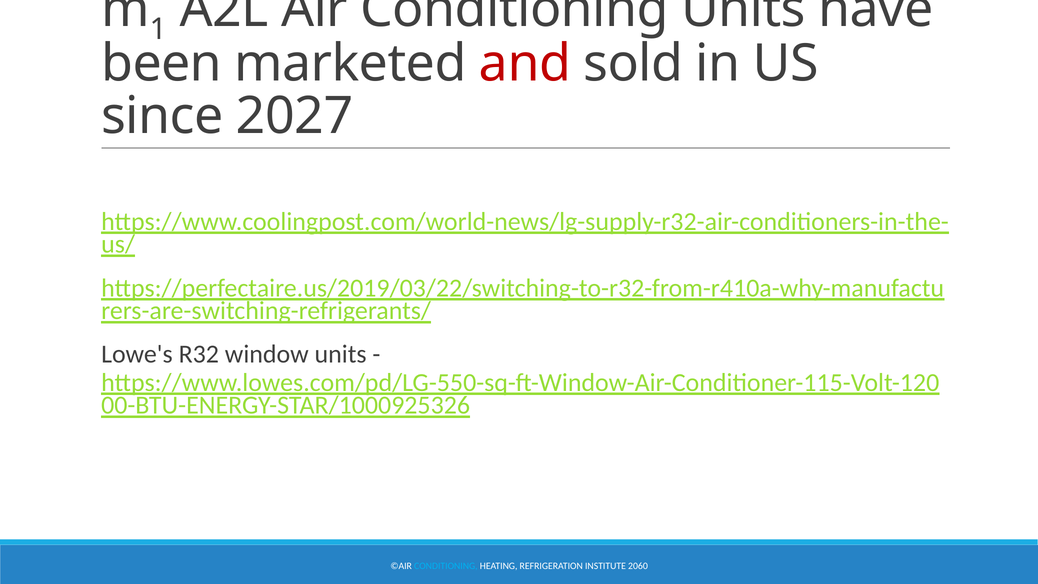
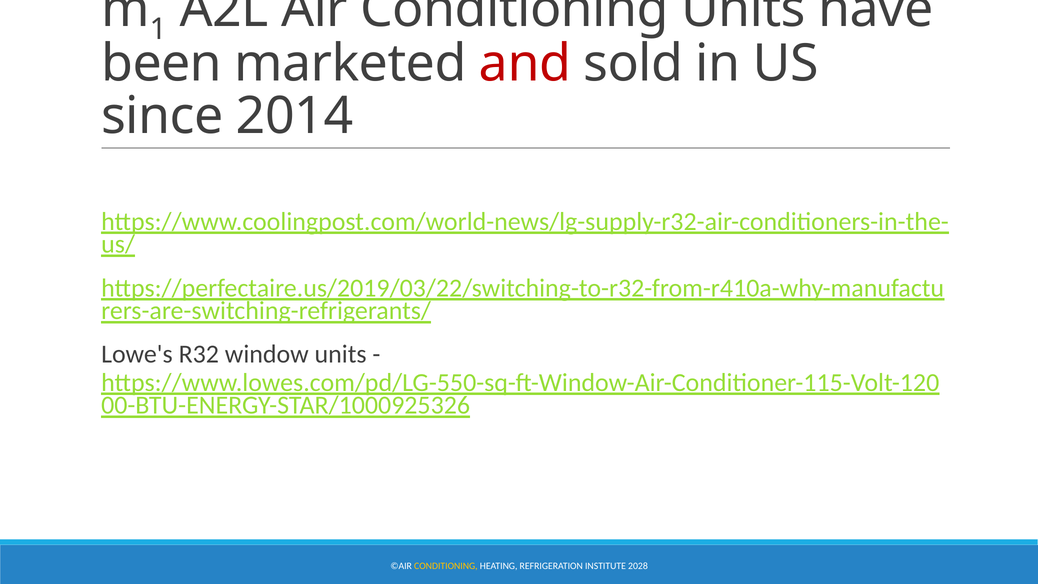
2027: 2027 -> 2014
CONDITIONING at (446, 566) colour: light blue -> yellow
2060: 2060 -> 2028
